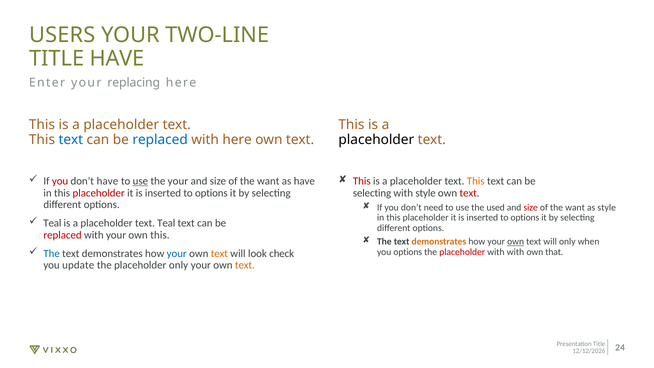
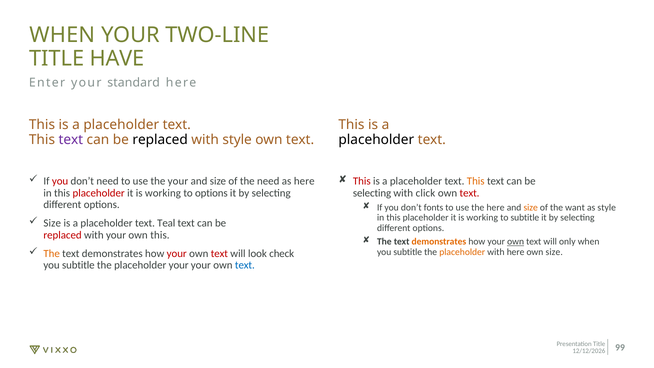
USERS at (62, 35): USERS -> WHEN
replacing: replacing -> standard
text at (71, 140) colour: blue -> purple
replaced at (160, 140) colour: blue -> black
with here: here -> style
don’t have: have -> need
use at (140, 181) underline: present -> none
want at (268, 181): want -> need
as have: have -> here
inserted at (163, 193): inserted -> working
with style: style -> click
need: need -> fonts
the used: used -> here
size at (531, 207) colour: red -> orange
inserted at (482, 218): inserted -> working
options at (525, 218): options -> subtitle
Teal at (52, 223): Teal -> Size
The at (52, 254) colour: blue -> orange
your at (177, 254) colour: blue -> red
text at (219, 254) colour: orange -> red
options at (408, 252): options -> subtitle
placeholder at (462, 252) colour: red -> orange
with with: with -> here
own that: that -> size
update at (78, 265): update -> subtitle
placeholder only: only -> your
text at (245, 265) colour: orange -> blue
24: 24 -> 99
